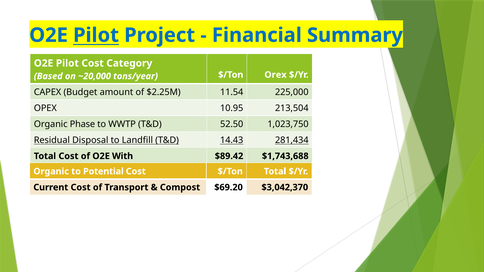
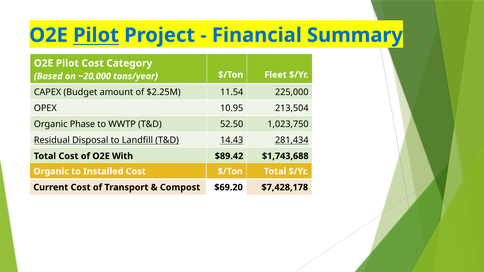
Orex: Orex -> Fleet
Potential: Potential -> Installed
$3,042,370: $3,042,370 -> $7,428,178
